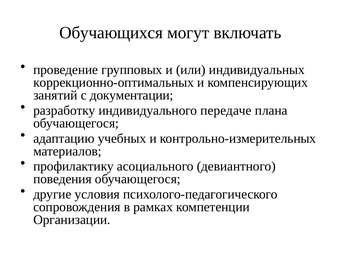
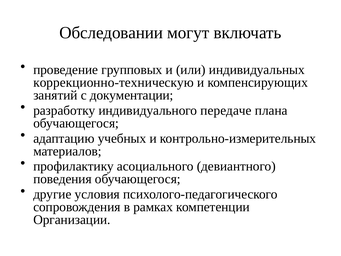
Обучающихся: Обучающихся -> Обследовании
коррекционно-оптимальных: коррекционно-оптимальных -> коррекционно-техническую
